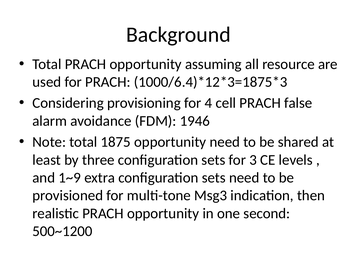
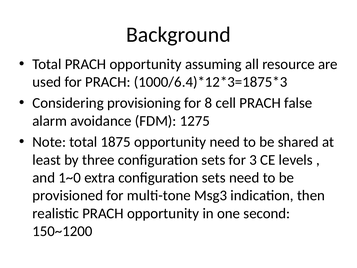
4: 4 -> 8
1946: 1946 -> 1275
1~9: 1~9 -> 1~0
500~1200: 500~1200 -> 150~1200
